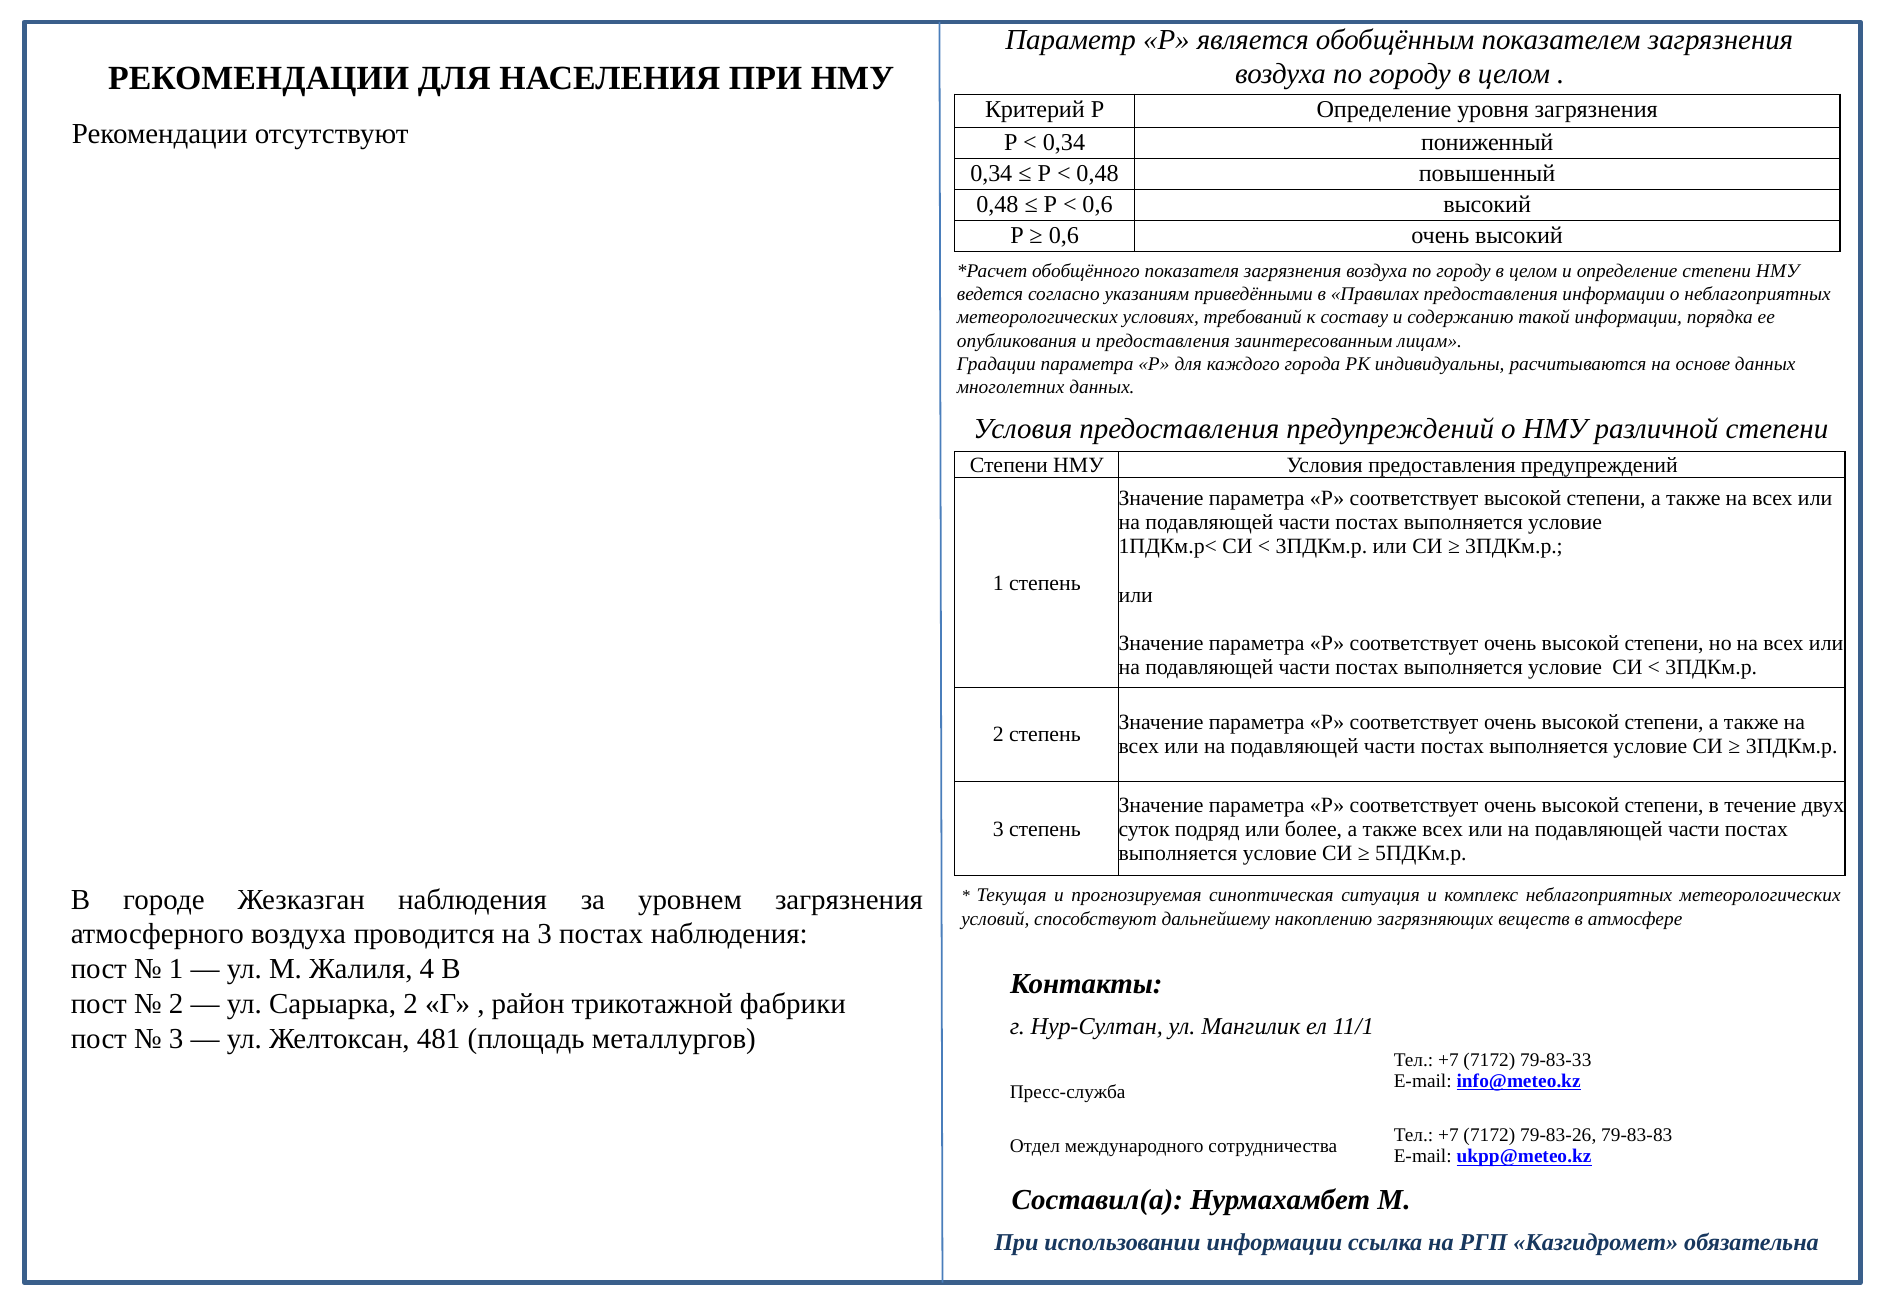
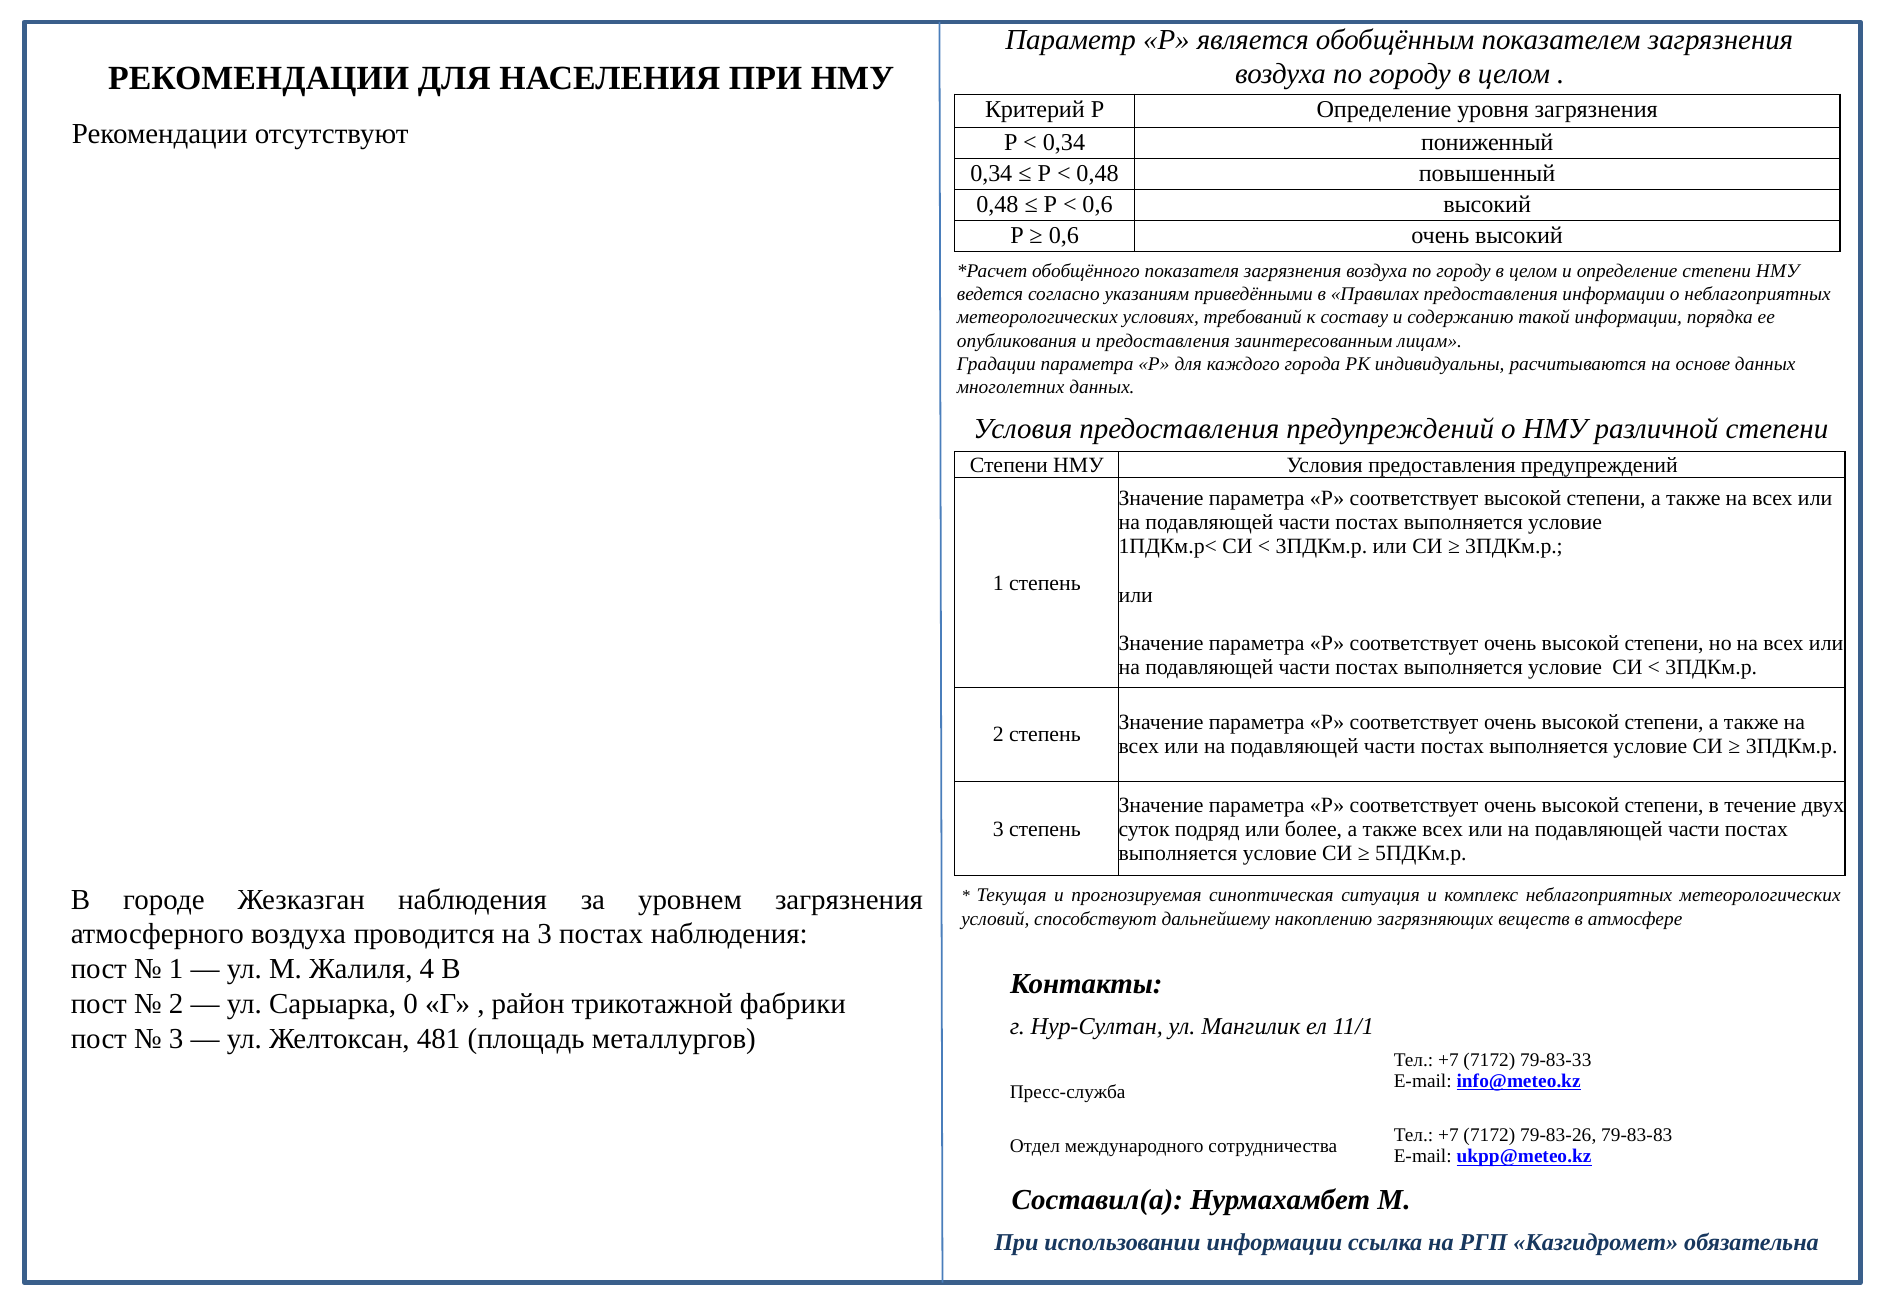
Сарыарка 2: 2 -> 0
